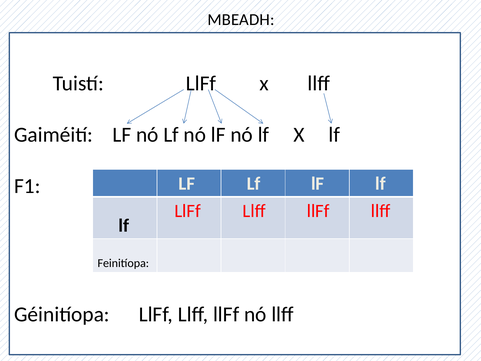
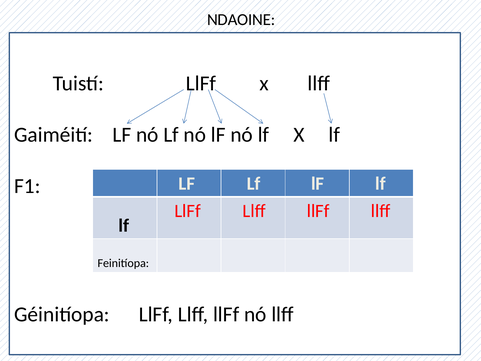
MBEADH: MBEADH -> NDAOINE
